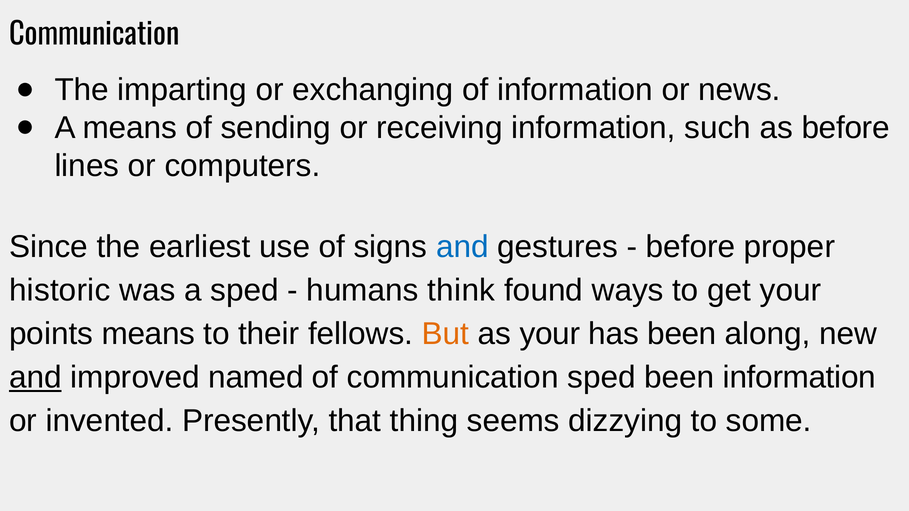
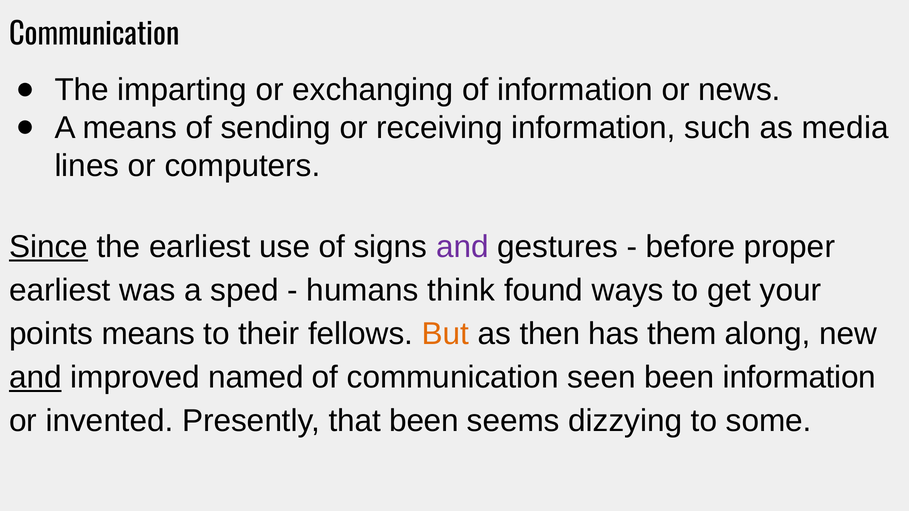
as before: before -> media
Since underline: none -> present
and at (462, 247) colour: blue -> purple
historic at (60, 291): historic -> earliest
as your: your -> then
has been: been -> them
communication sped: sped -> seen
that thing: thing -> been
